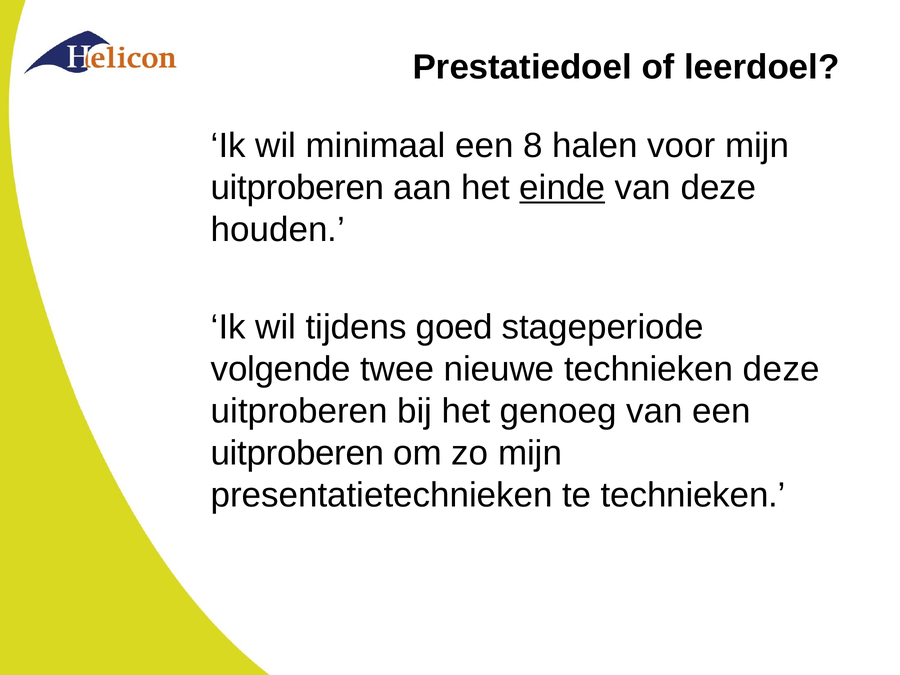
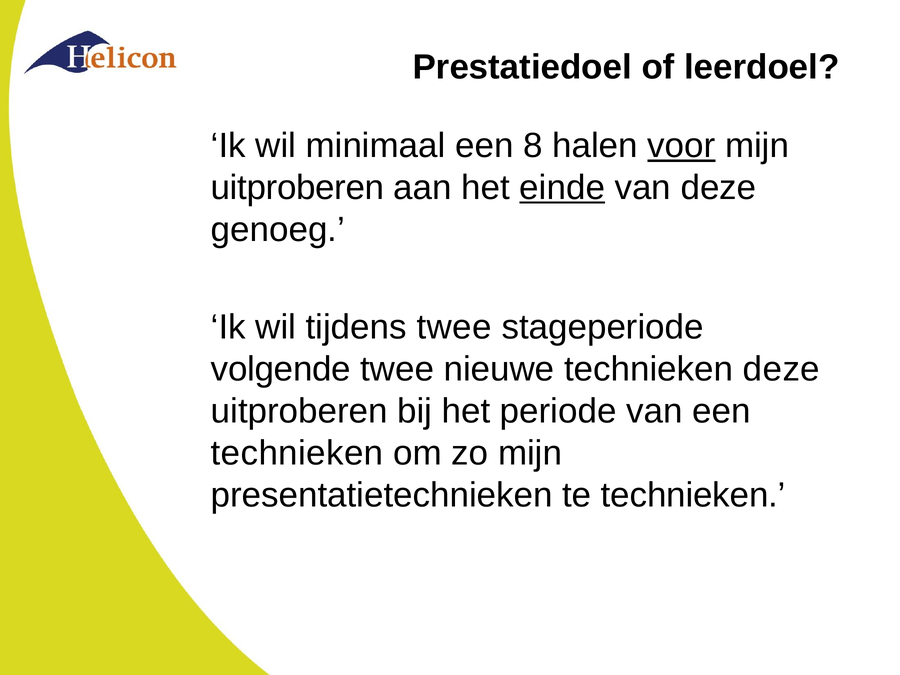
voor underline: none -> present
houden: houden -> genoeg
tijdens goed: goed -> twee
genoeg: genoeg -> periode
uitproberen at (297, 453): uitproberen -> technieken
